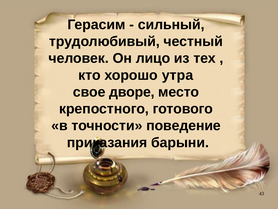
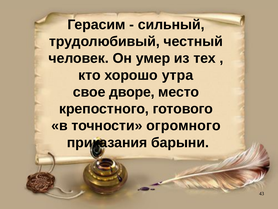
лицо: лицо -> умер
поведение: поведение -> огромного
